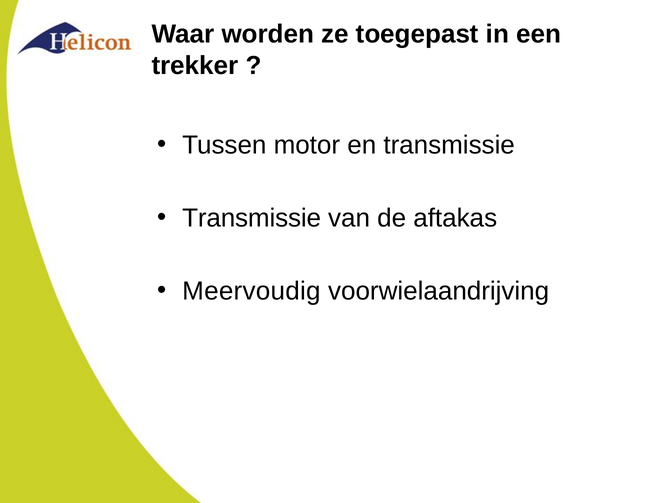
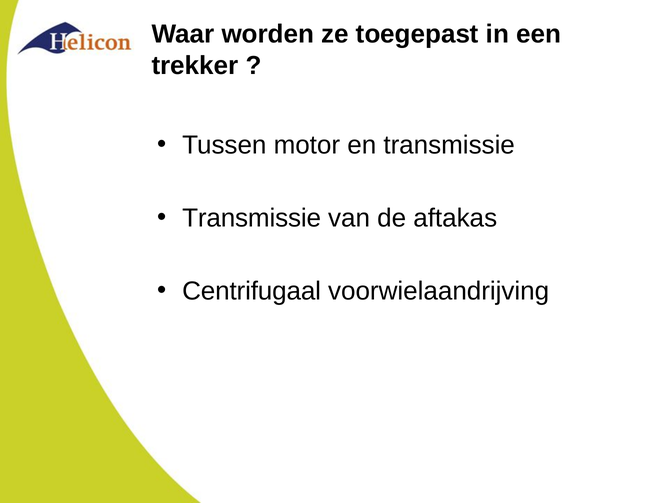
Meervoudig: Meervoudig -> Centrifugaal
